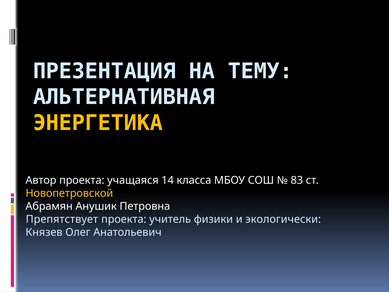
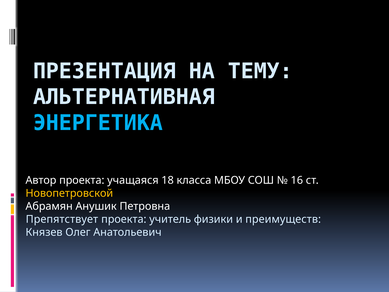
ЭНЕРГЕТИКА colour: yellow -> light blue
14: 14 -> 18
83: 83 -> 16
экологически: экологически -> преимуществ
